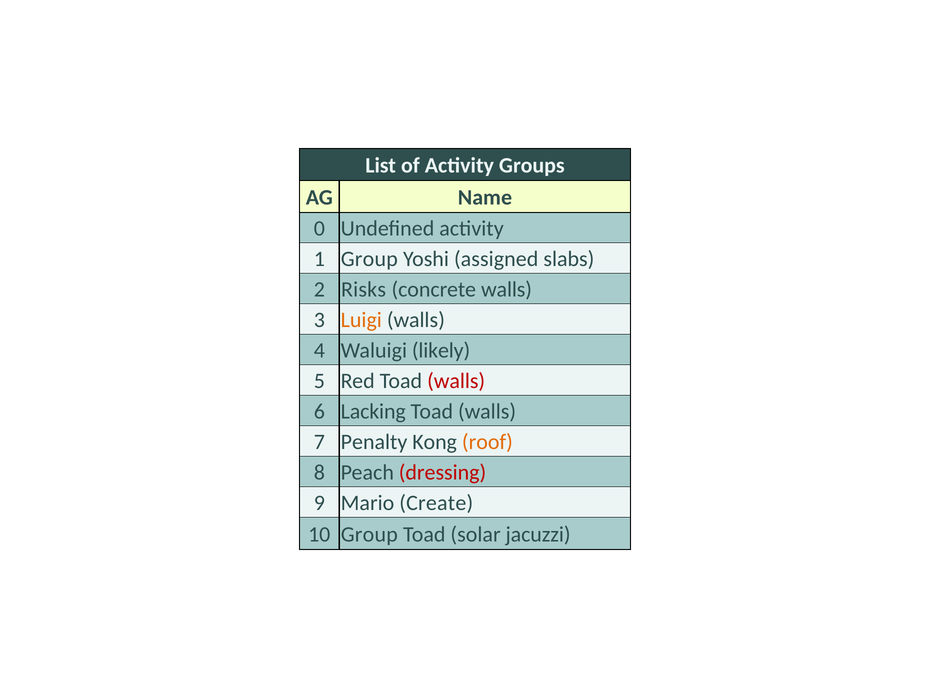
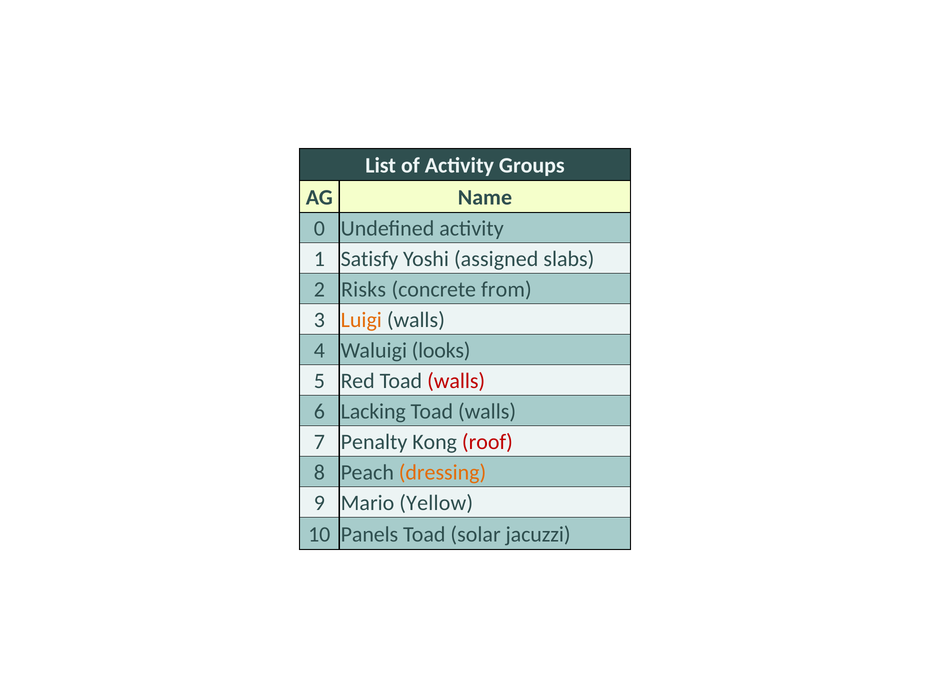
1 Group: Group -> Satisfy
concrete walls: walls -> from
likely: likely -> looks
roof colour: orange -> red
dressing colour: red -> orange
Create: Create -> Yellow
10 Group: Group -> Panels
